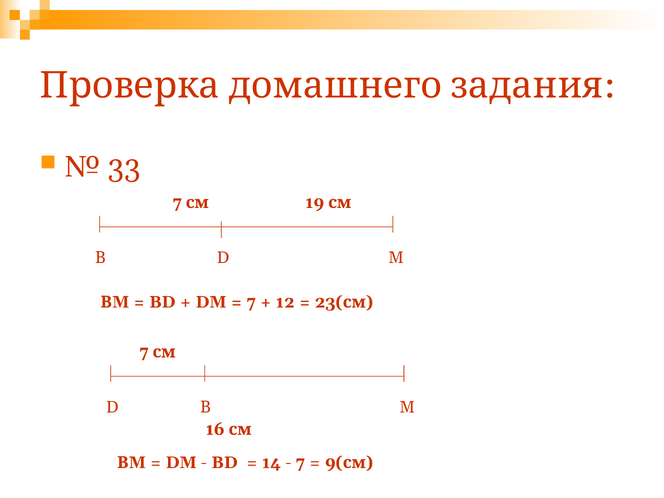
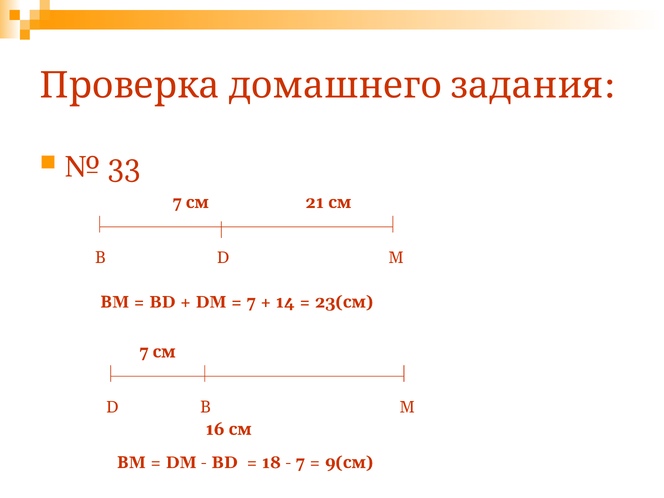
19: 19 -> 21
12: 12 -> 14
14: 14 -> 18
